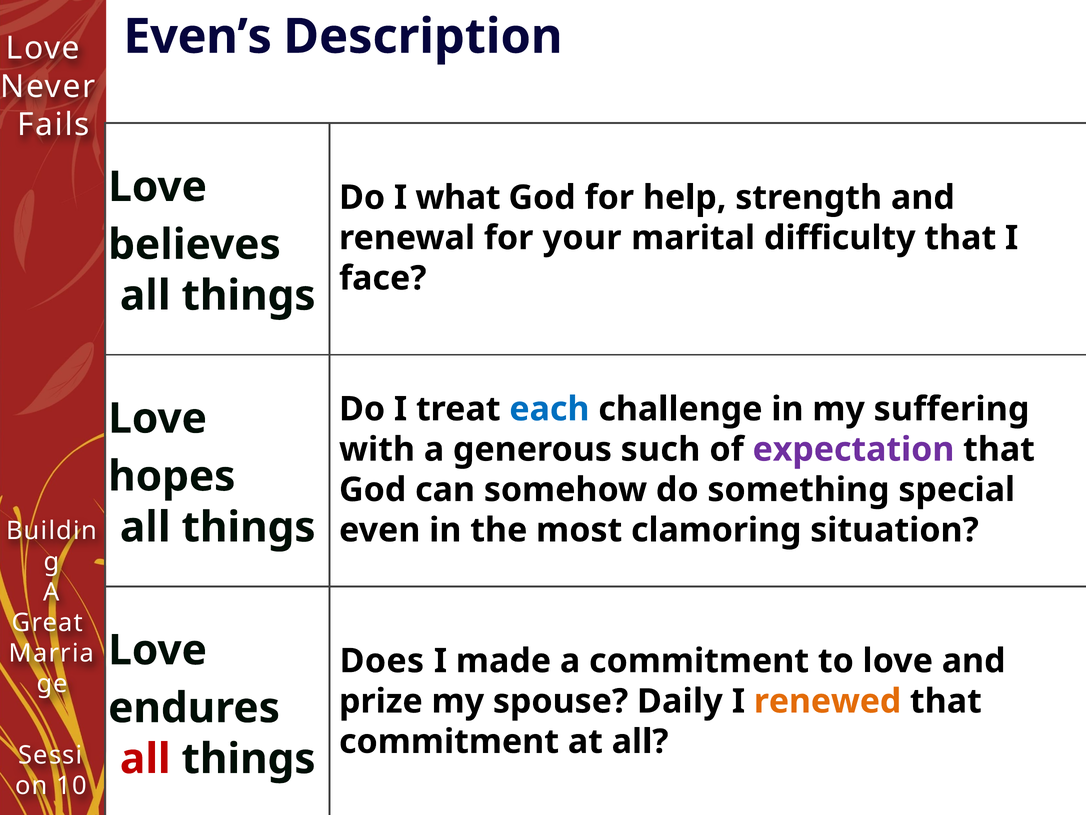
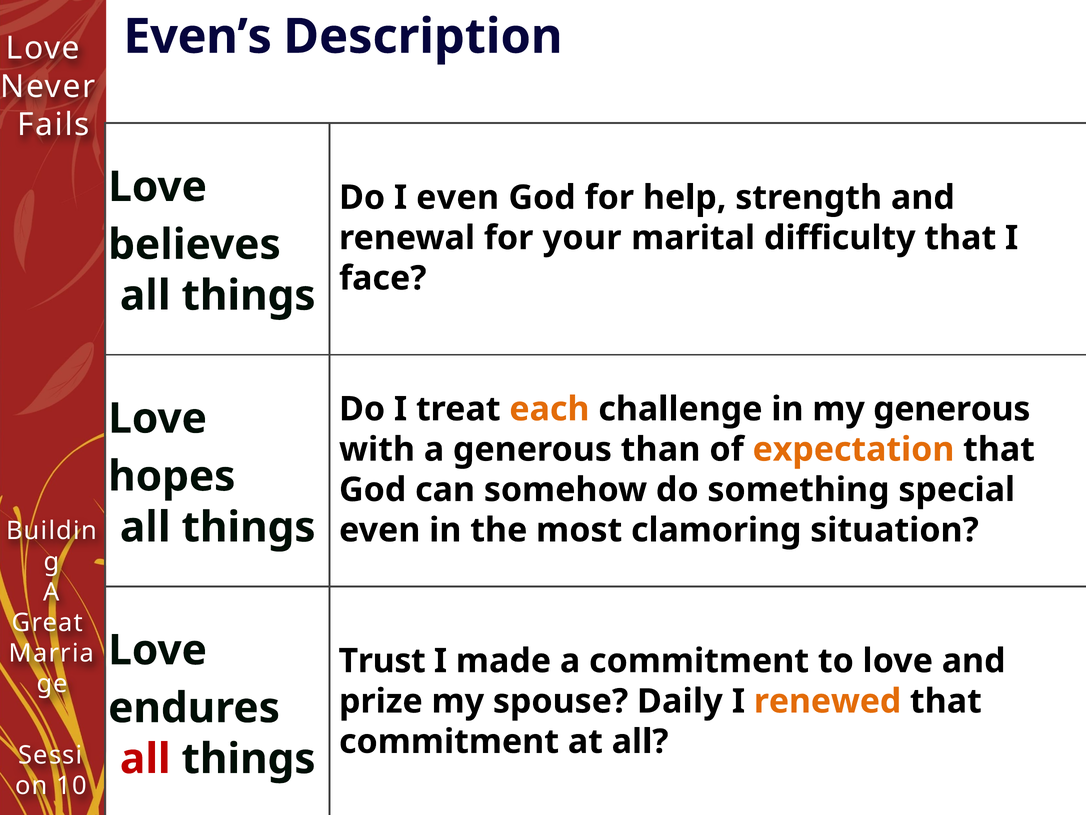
I what: what -> even
each colour: blue -> orange
my suffering: suffering -> generous
such: such -> than
expectation colour: purple -> orange
Does: Does -> Trust
